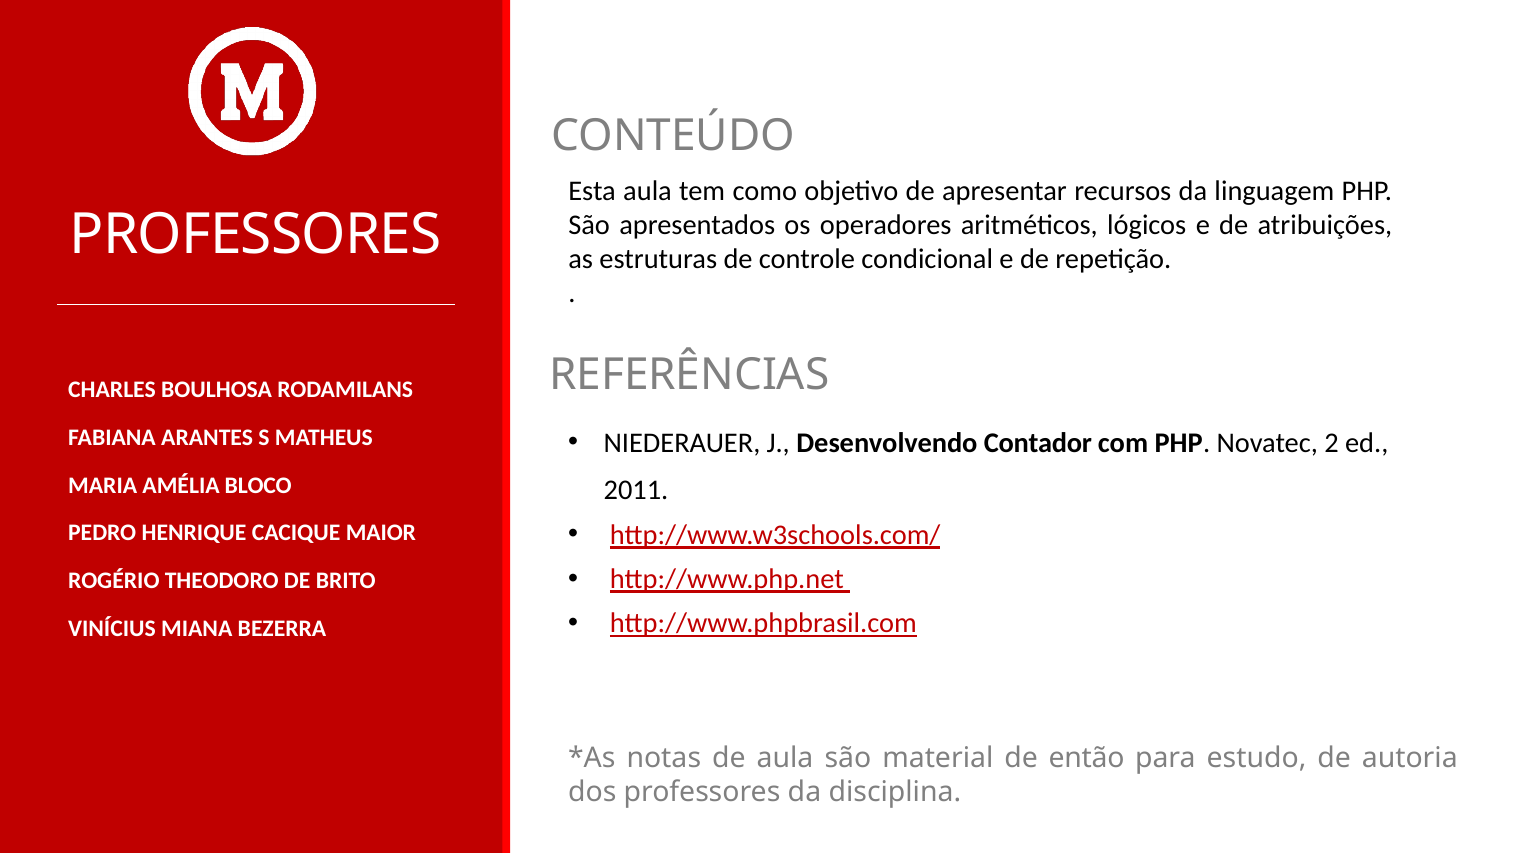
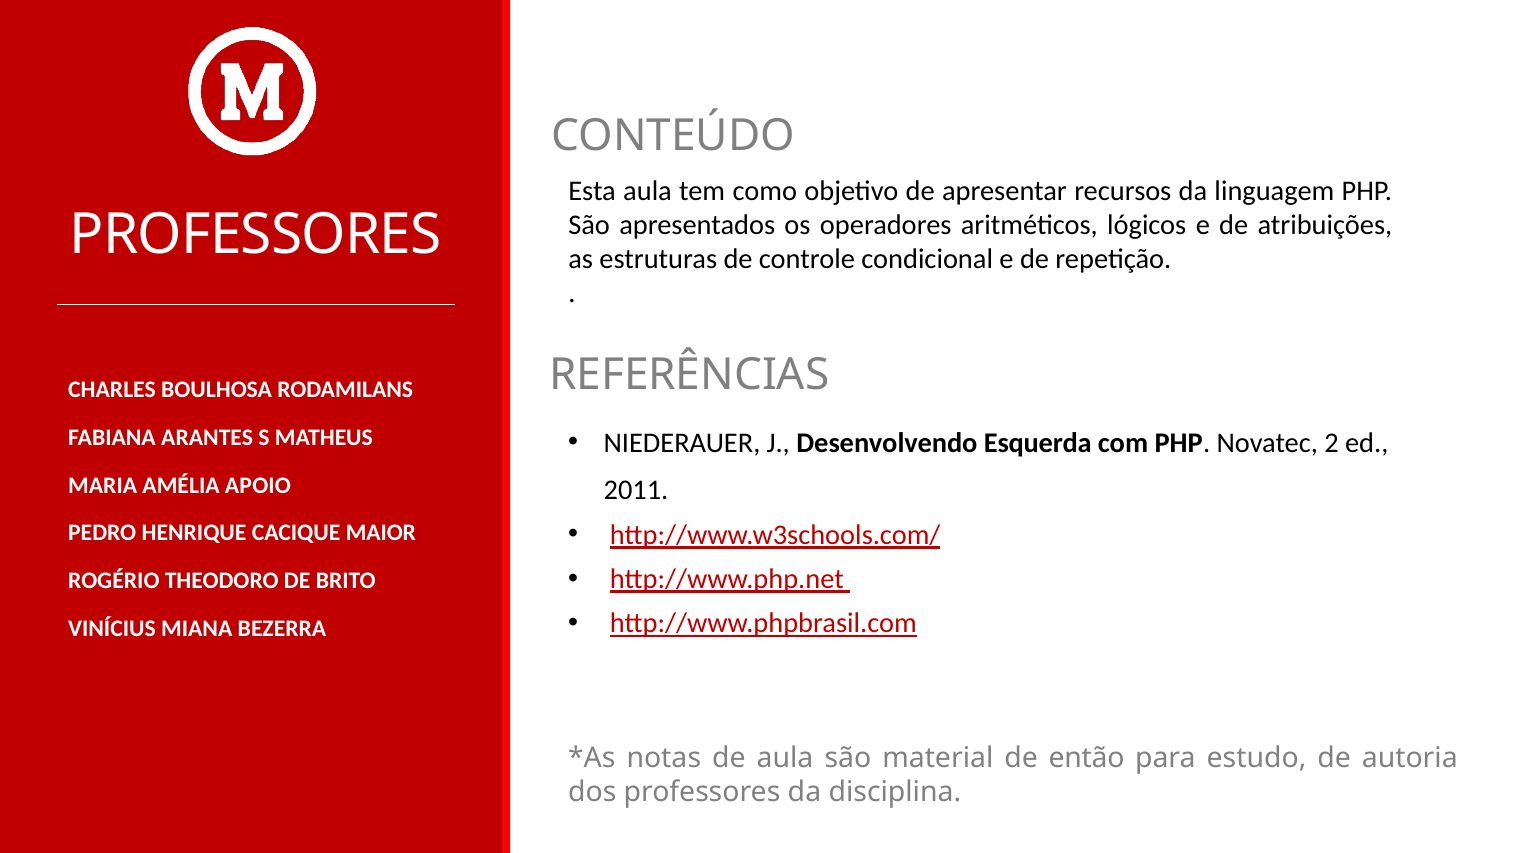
Contador: Contador -> Esquerda
BLOCO: BLOCO -> APOIO
